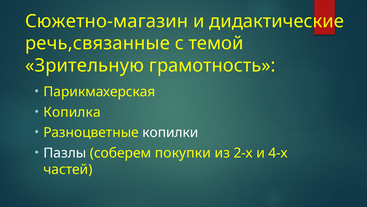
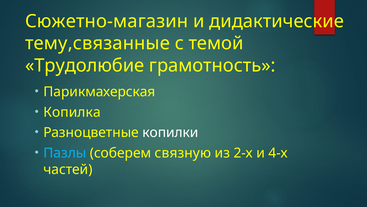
речь,связанные: речь,связанные -> тему,связанные
Зрительную: Зрительную -> Трудолюбие
Пазлы colour: white -> light blue
покупки: покупки -> связную
